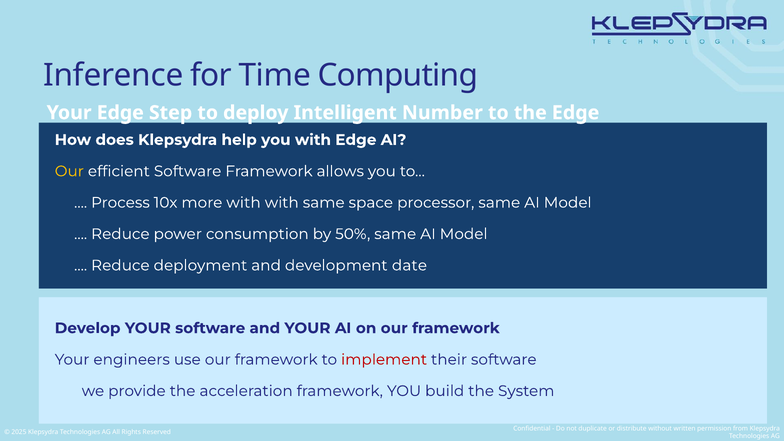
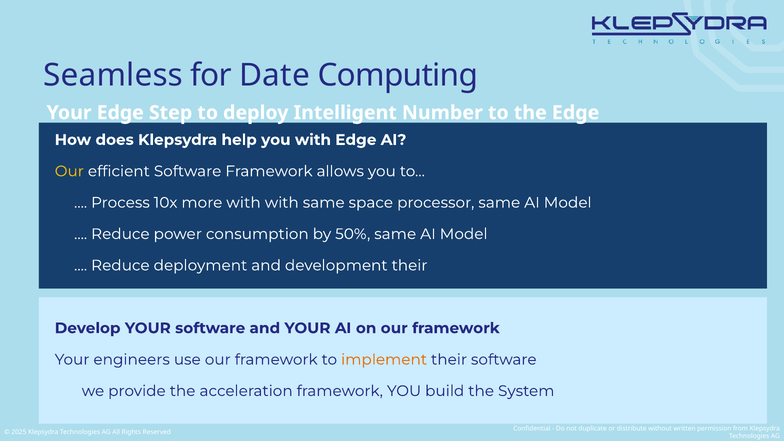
Inference: Inference -> Seamless
Time: Time -> Date
development date: date -> their
implement colour: red -> orange
